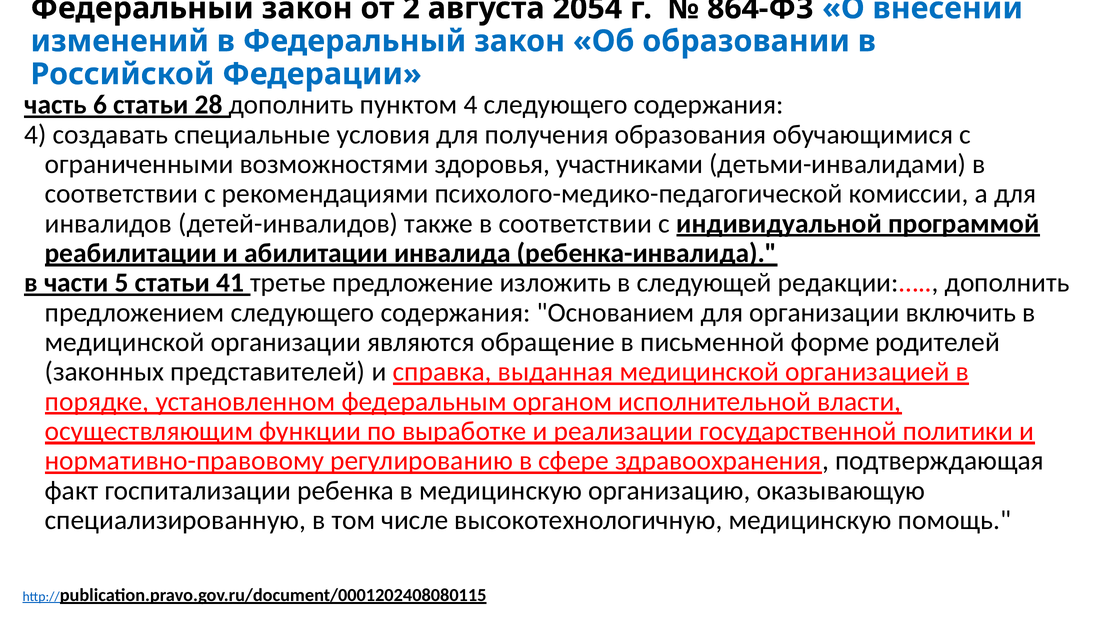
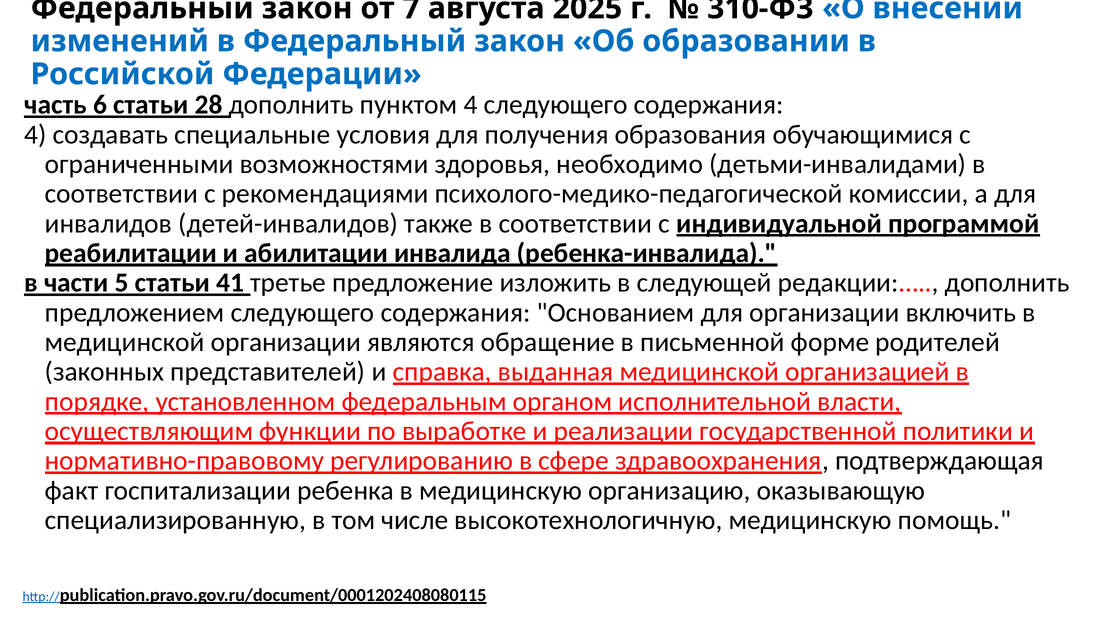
2: 2 -> 7
2054: 2054 -> 2025
864-ФЗ: 864-ФЗ -> 310-ФЗ
участниками: участниками -> необходимо
